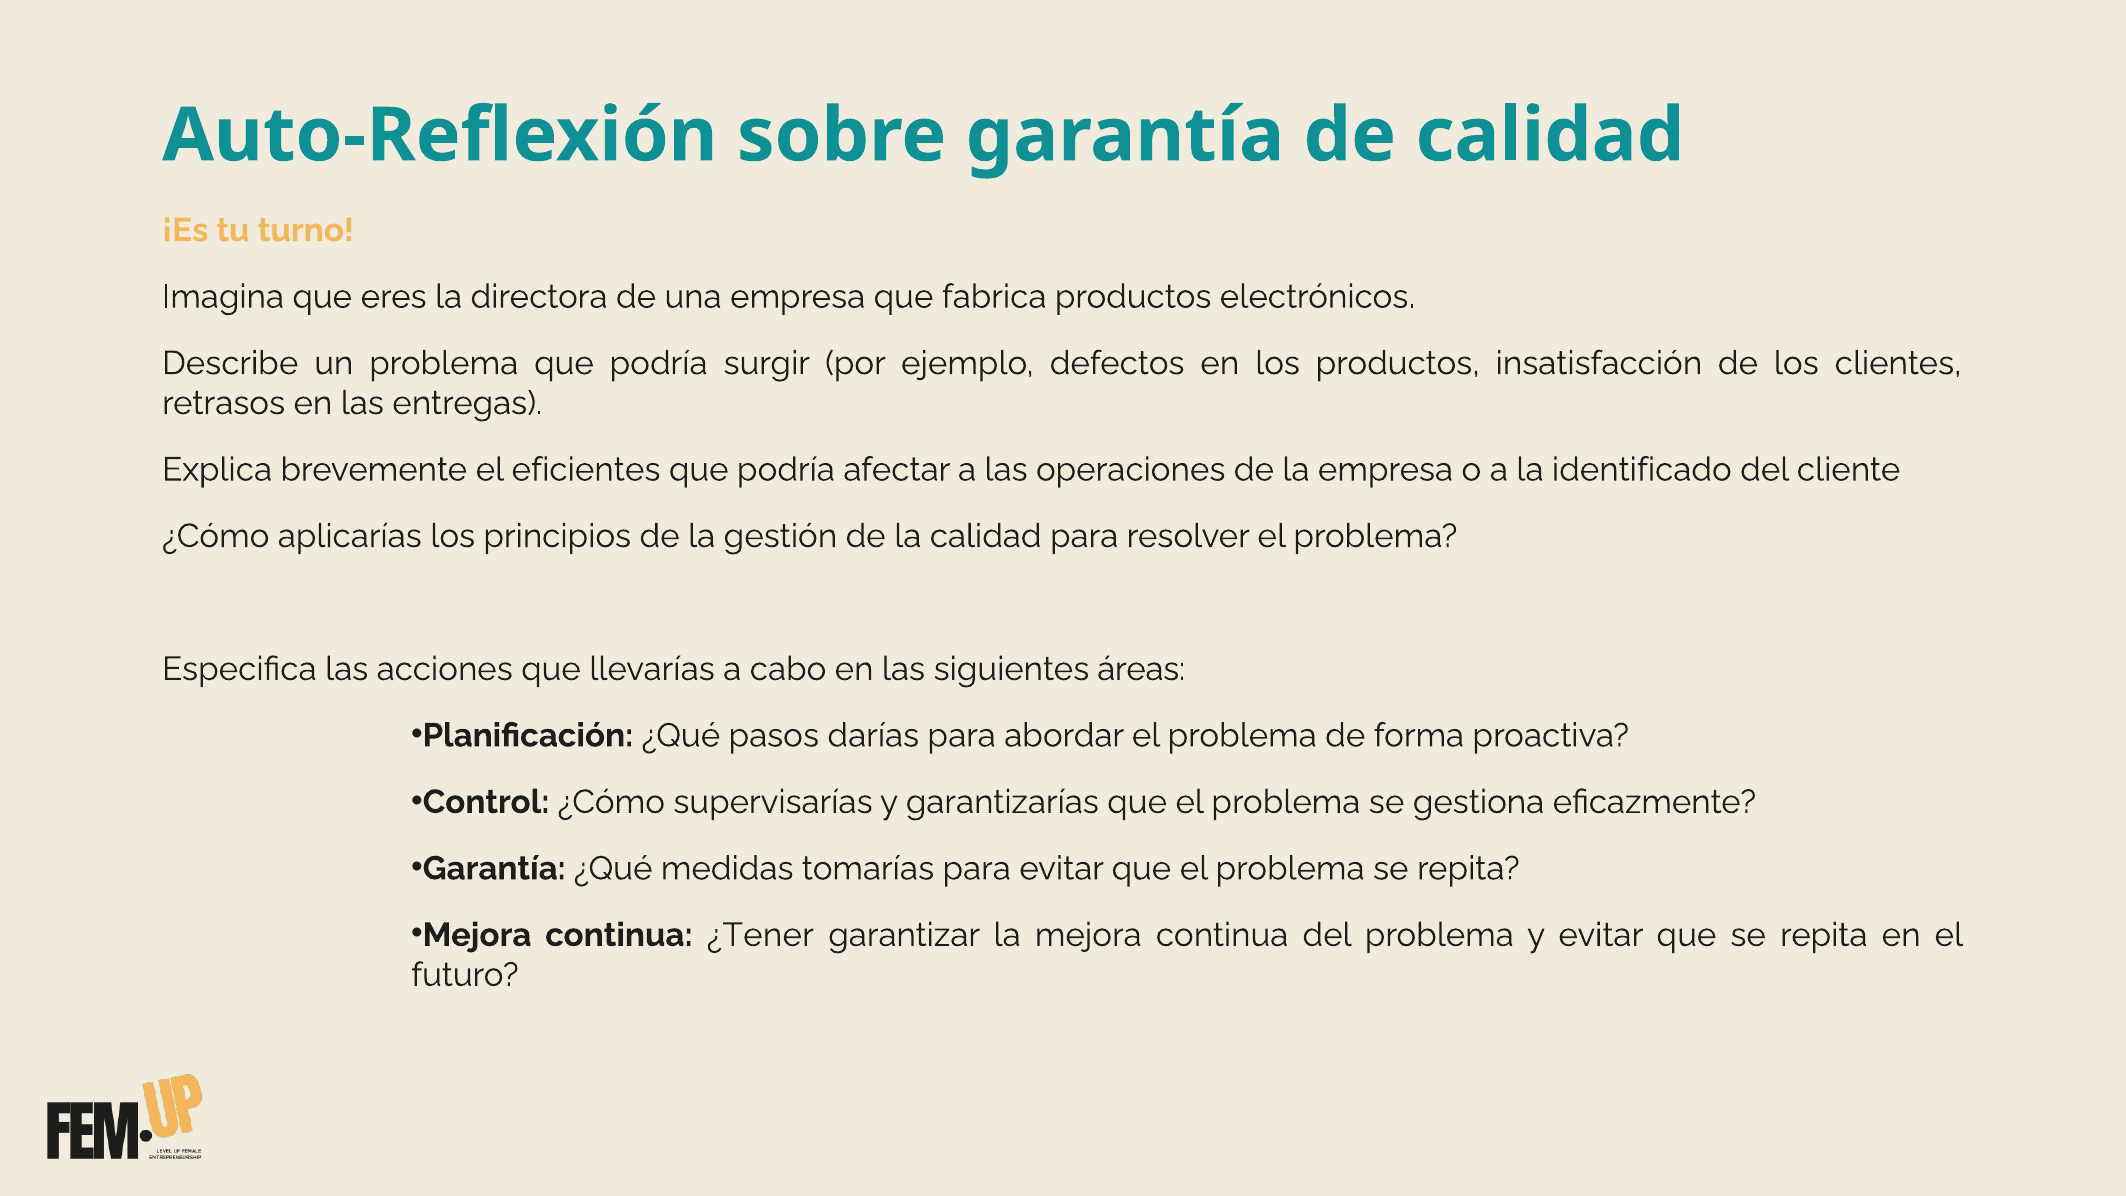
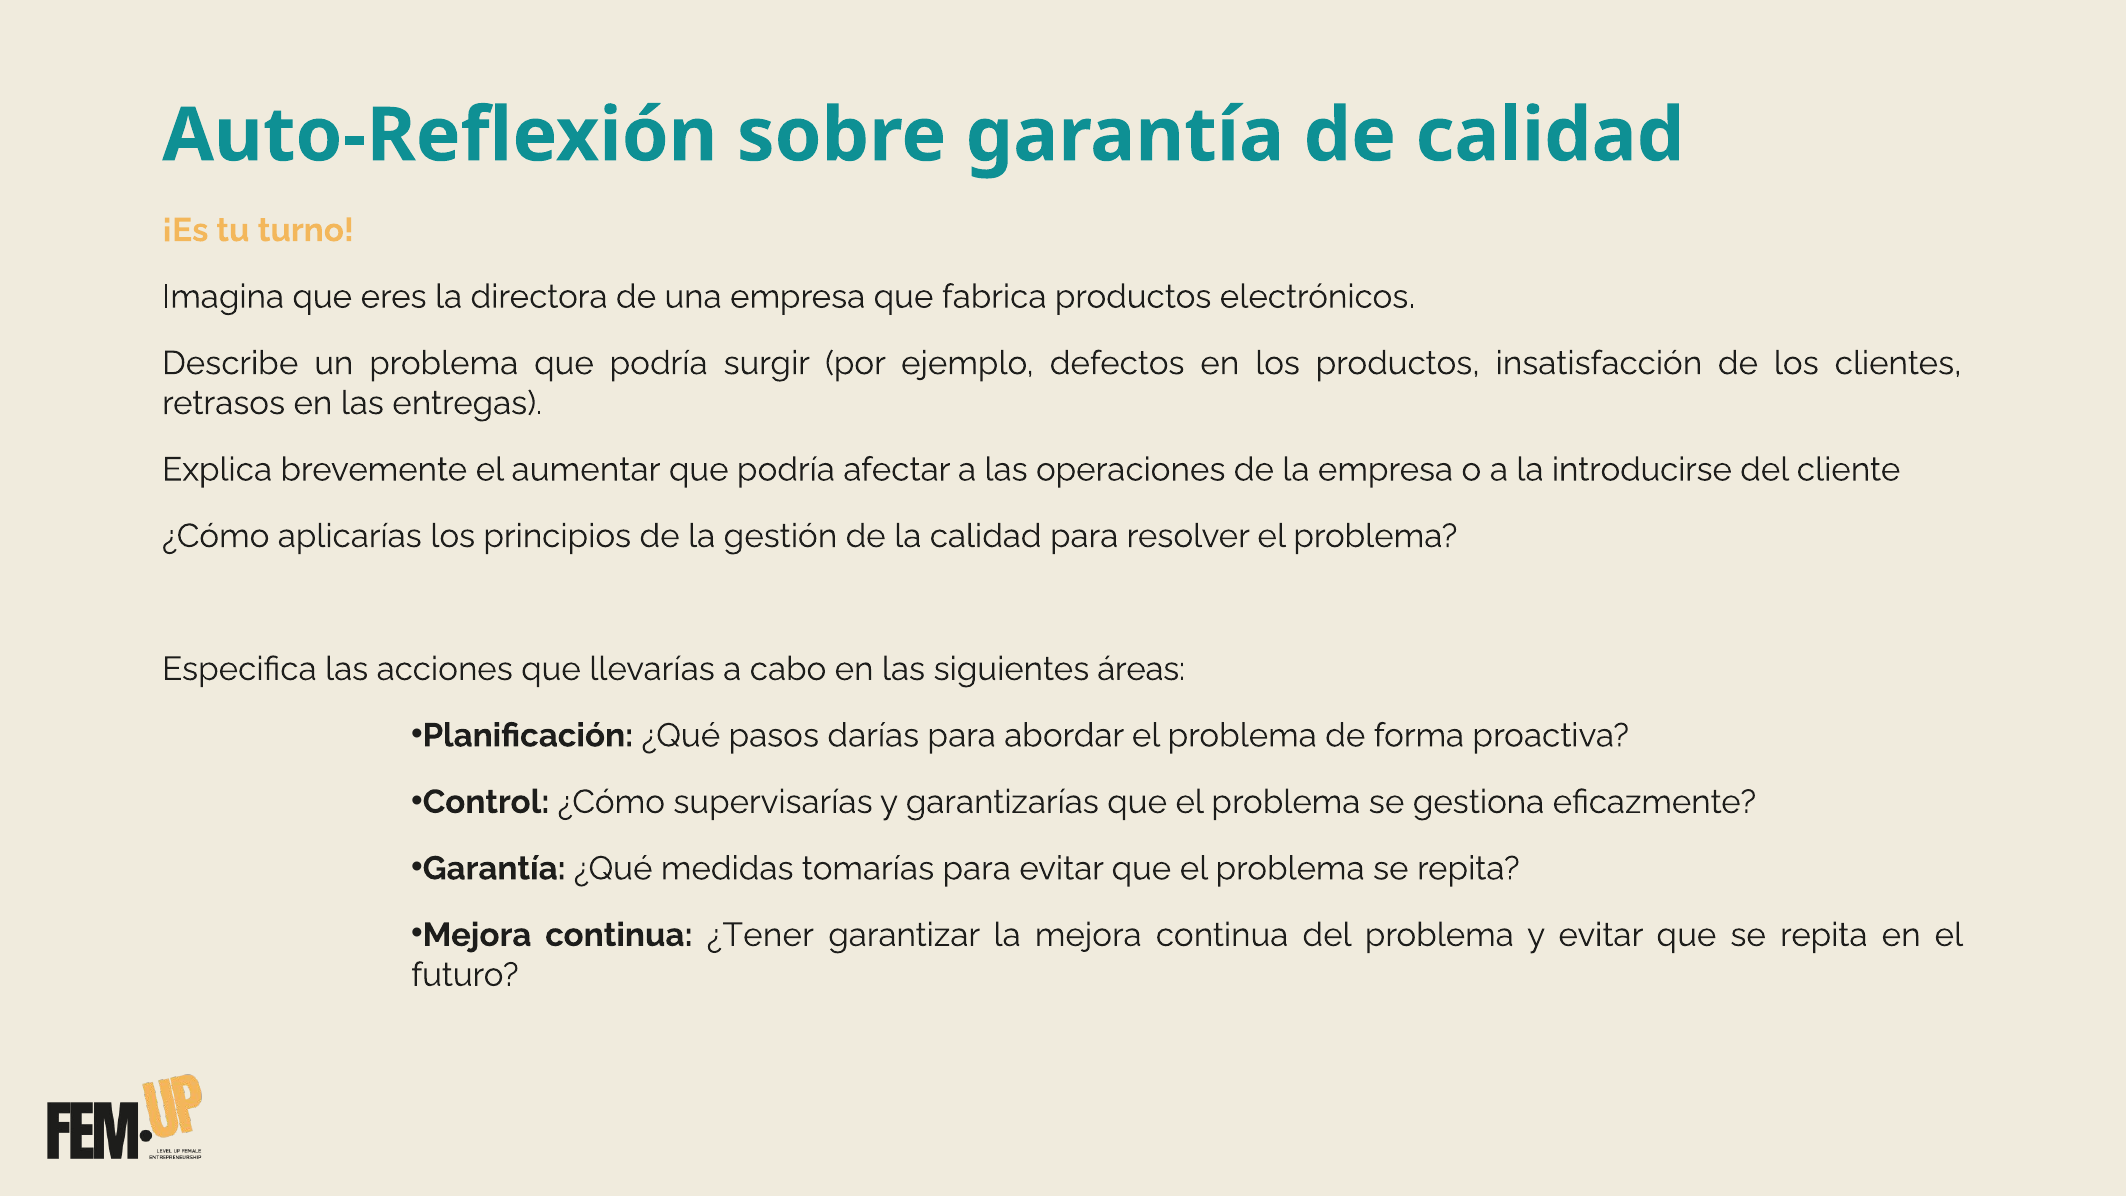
eficientes: eficientes -> aumentar
identificado: identificado -> introducirse
